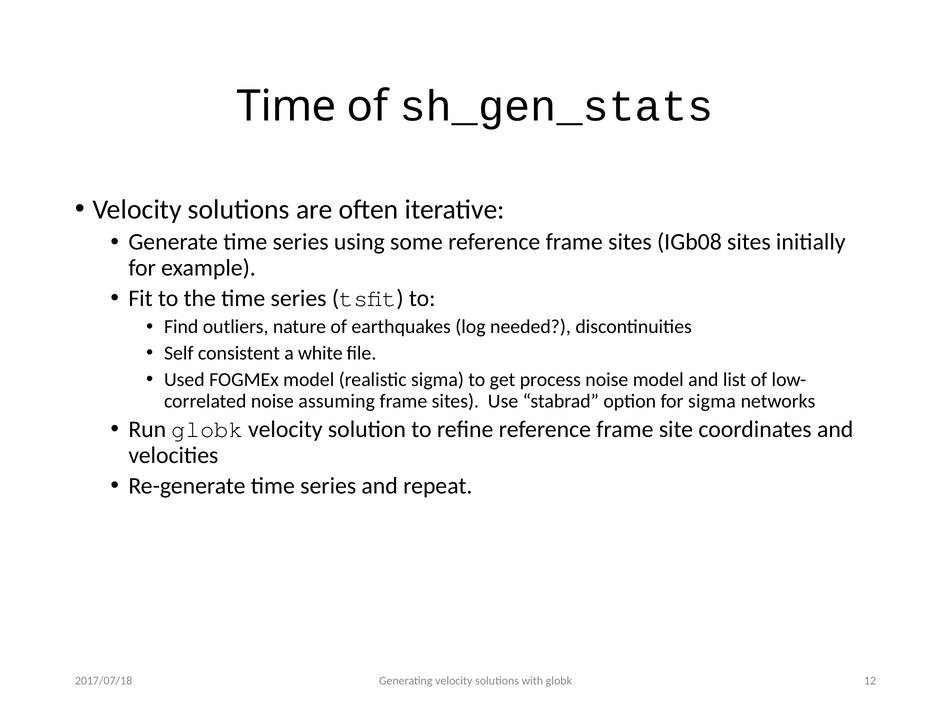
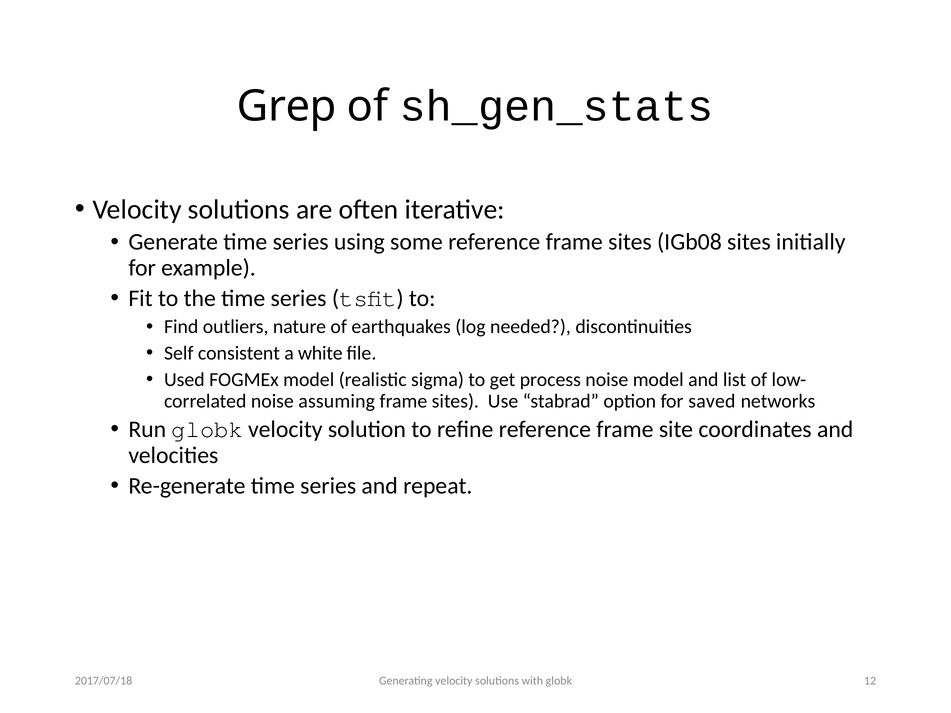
Time at (287, 107): Time -> Grep
for sigma: sigma -> saved
